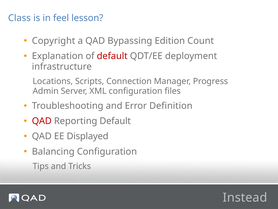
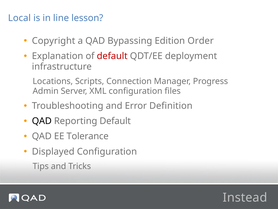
Class: Class -> Local
feel: feel -> line
Count: Count -> Order
QAD at (42, 121) colour: red -> black
Displayed: Displayed -> Tolerance
Balancing: Balancing -> Displayed
